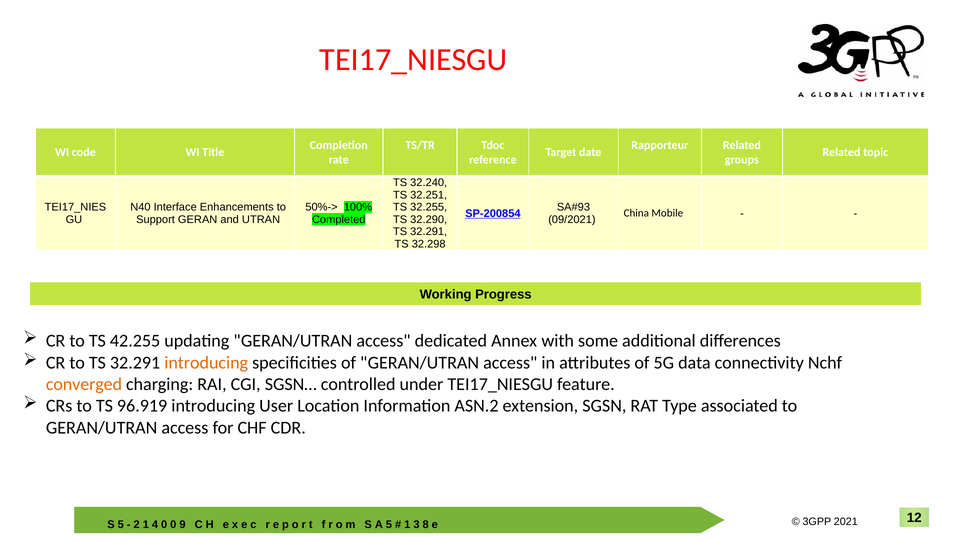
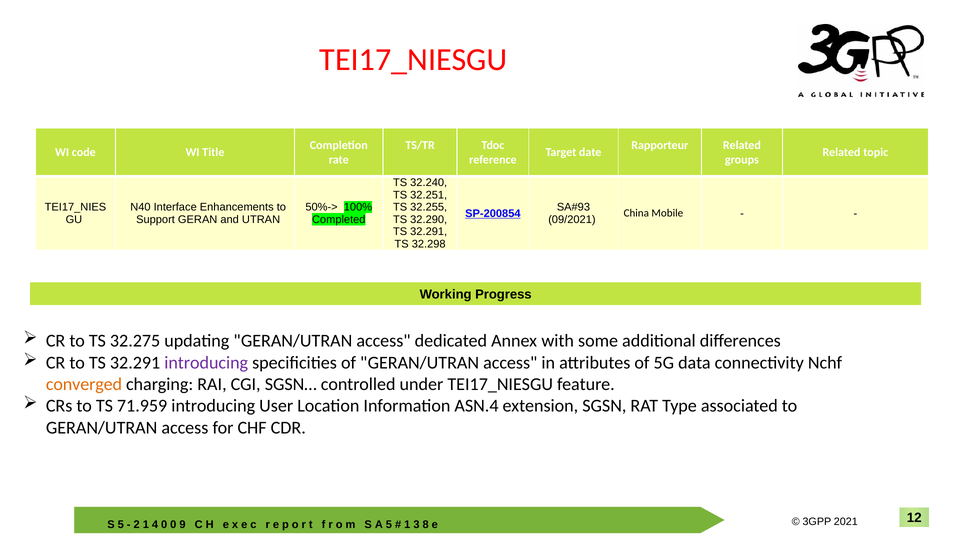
42.255: 42.255 -> 32.275
introducing at (206, 363) colour: orange -> purple
96.919: 96.919 -> 71.959
ASN.2: ASN.2 -> ASN.4
